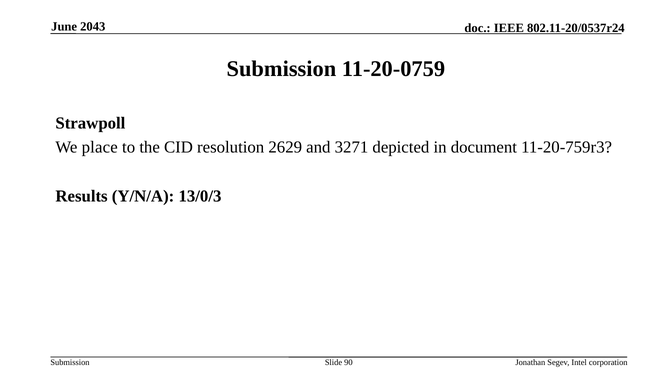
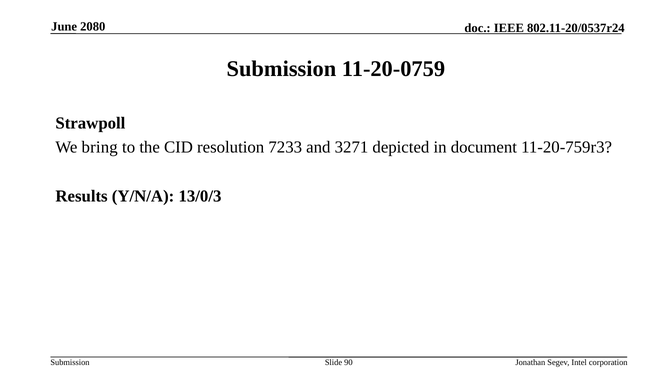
2043: 2043 -> 2080
place: place -> bring
2629: 2629 -> 7233
